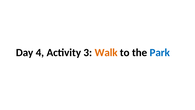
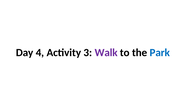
Walk colour: orange -> purple
